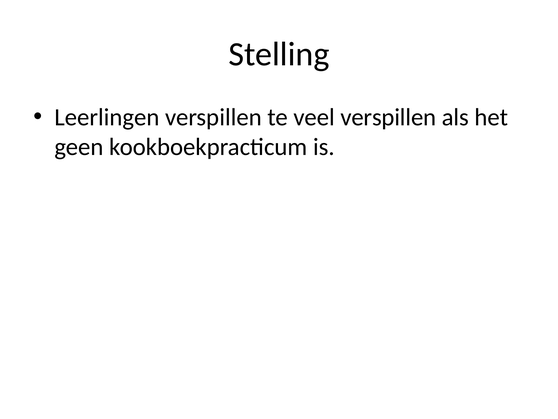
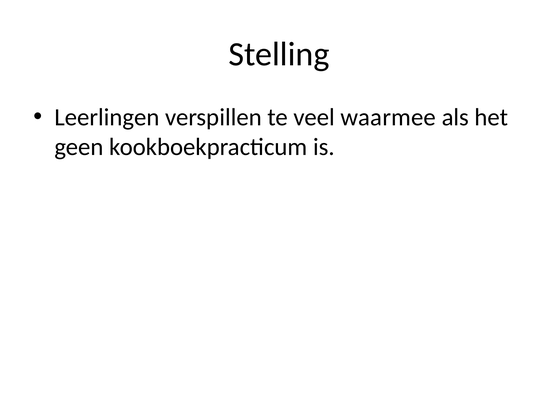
veel verspillen: verspillen -> waarmee
